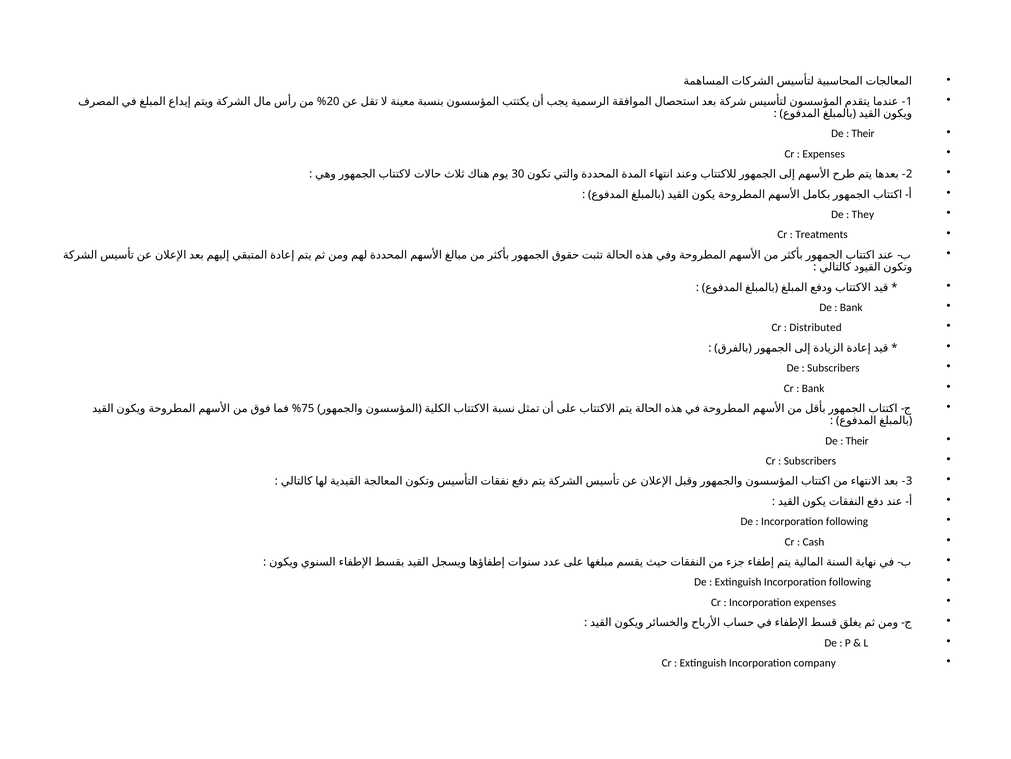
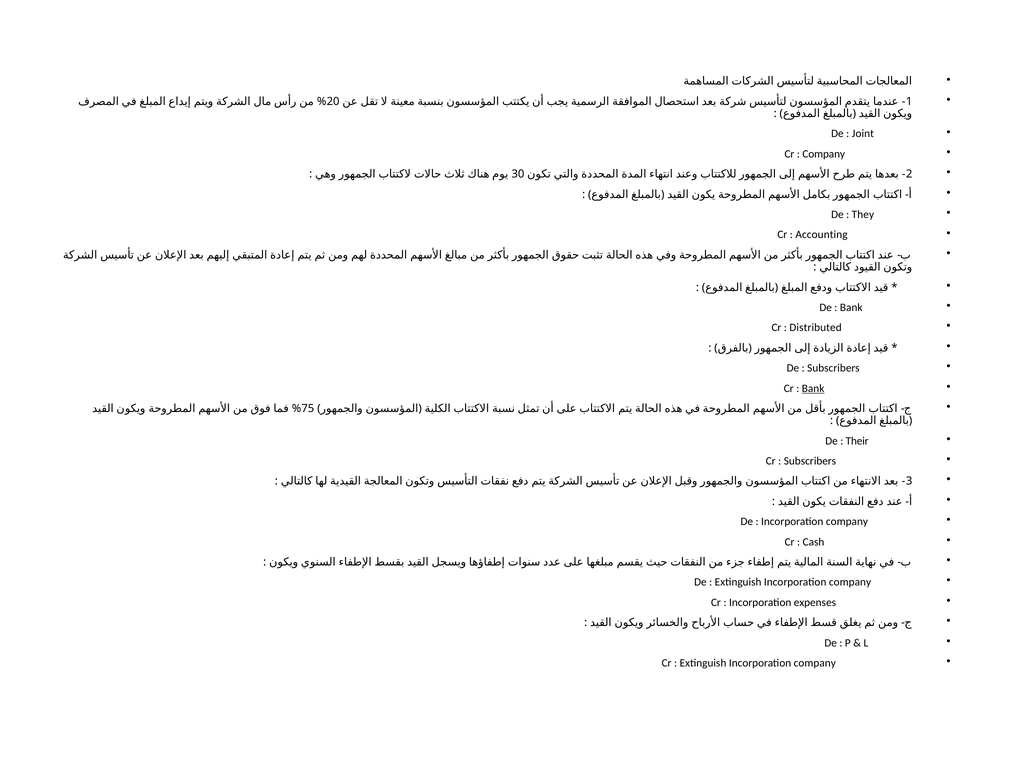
Their at (863, 134): Their -> Joint
Expenses at (824, 154): Expenses -> Company
Treatments: Treatments -> Accounting
Bank at (813, 388) underline: none -> present
following at (847, 521): following -> company
following at (850, 582): following -> company
